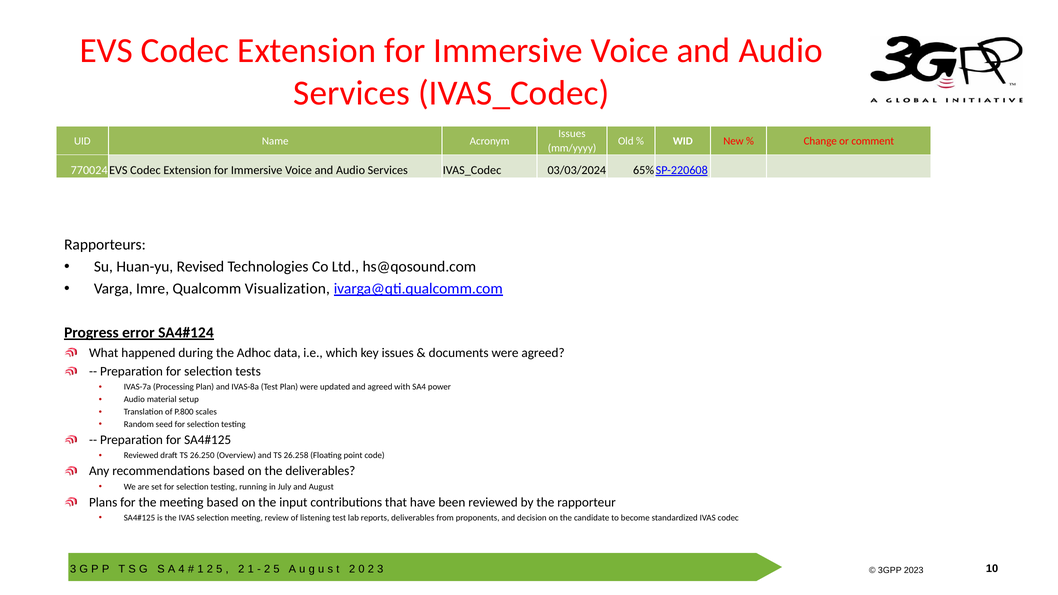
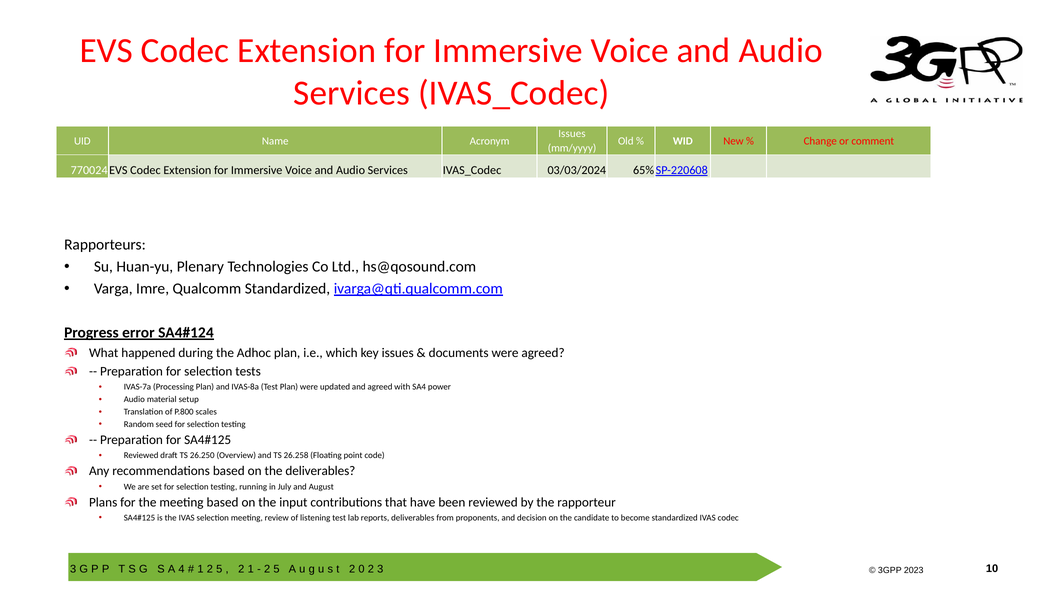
Revised: Revised -> Plenary
Qualcomm Visualization: Visualization -> Standardized
Adhoc data: data -> plan
